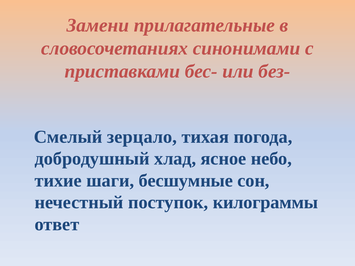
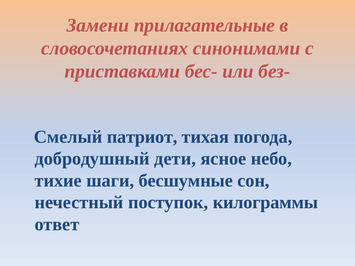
зерцало: зерцало -> патриот
хлад: хлад -> дети
